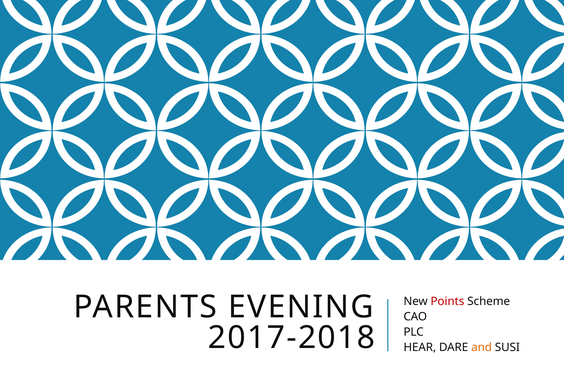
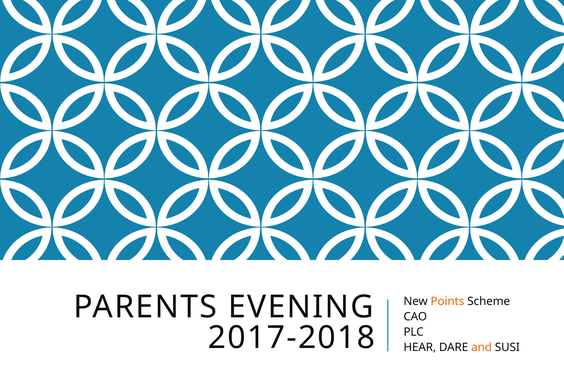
Points colour: red -> orange
